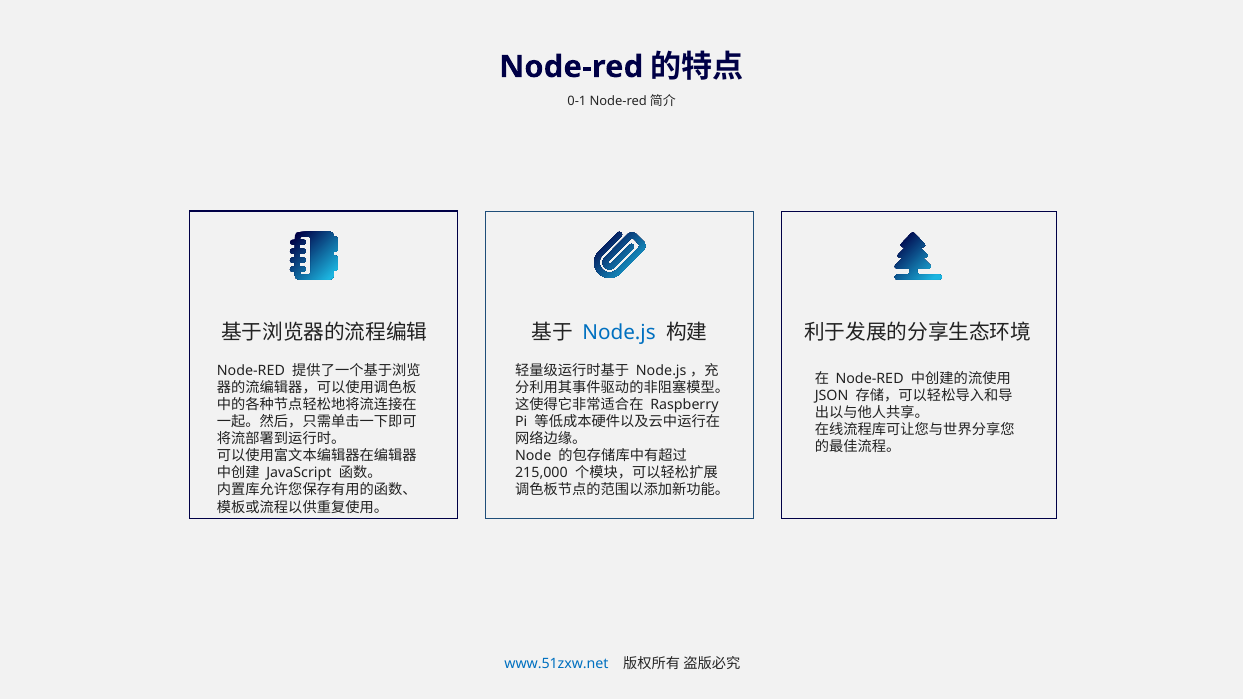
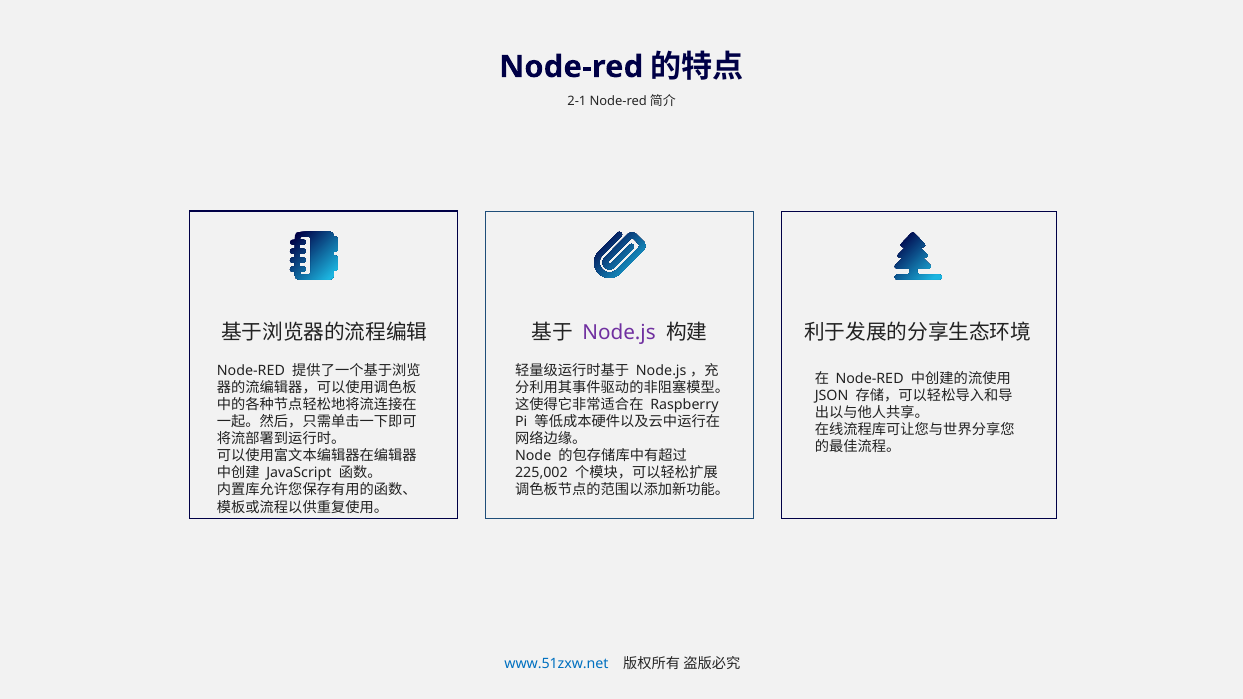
0-1: 0-1 -> 2-1
Node.js colour: blue -> purple
215,000: 215,000 -> 225,002
